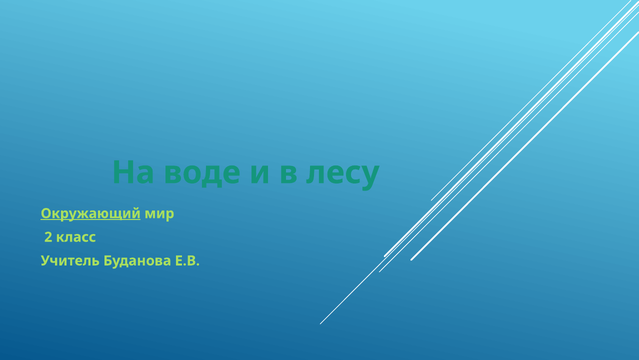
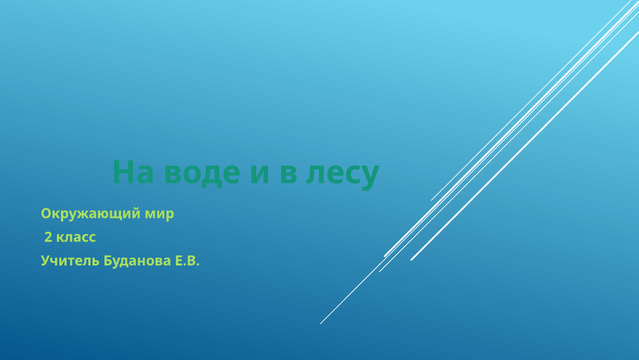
Окружающий underline: present -> none
